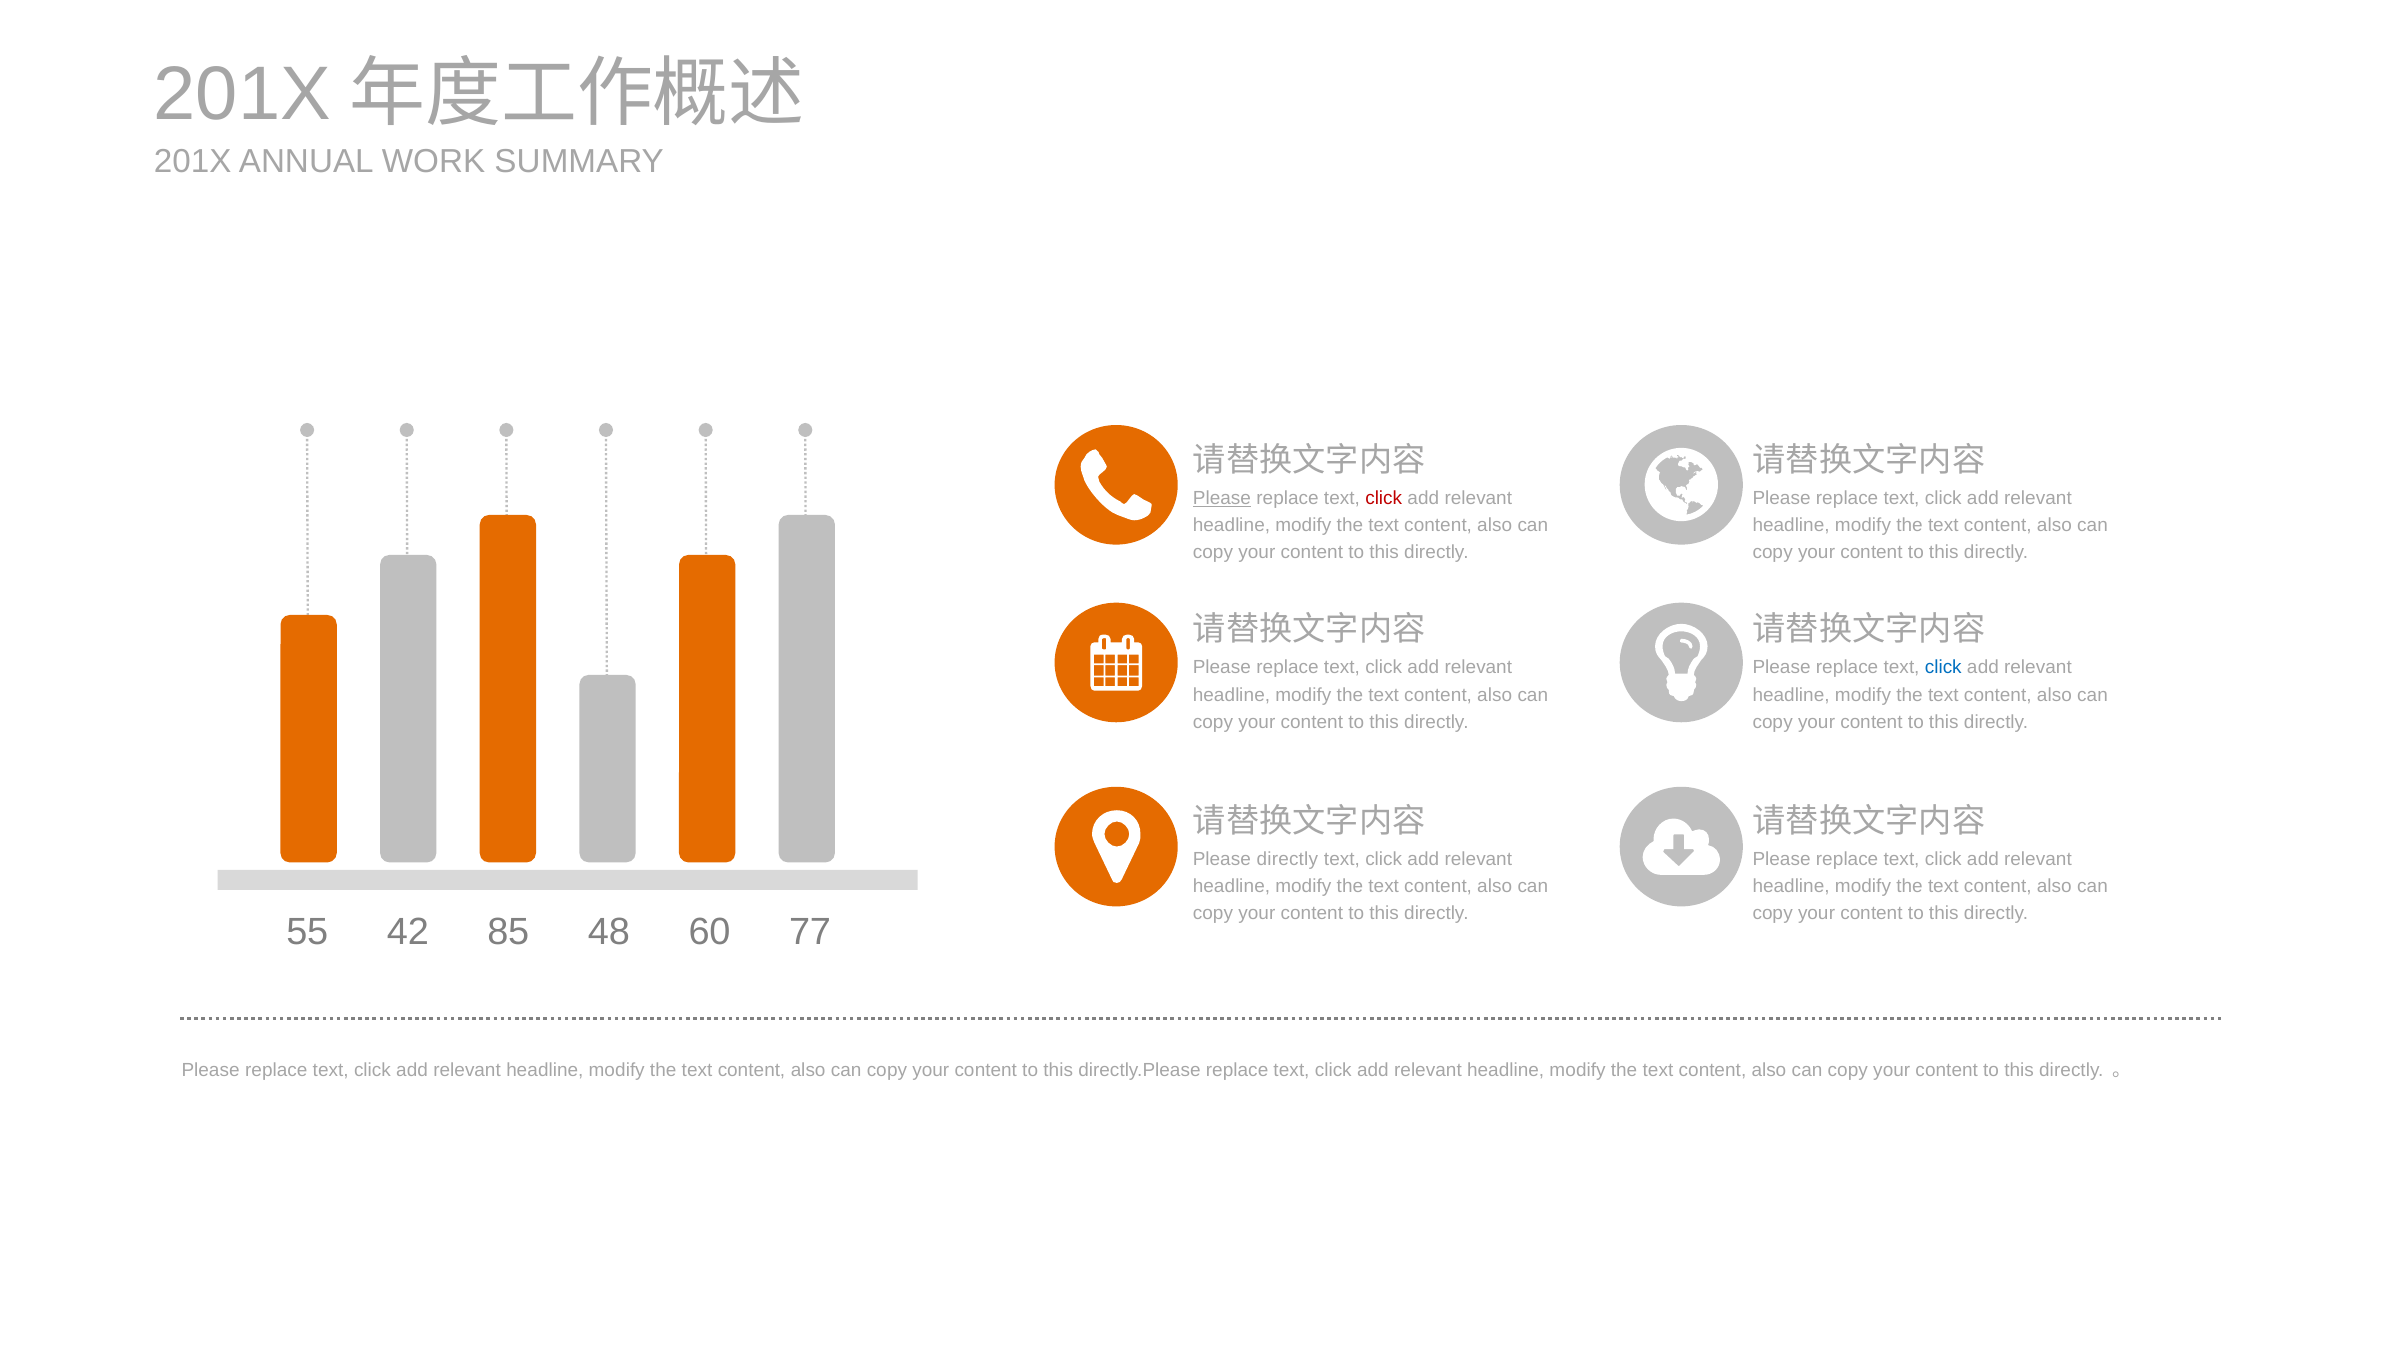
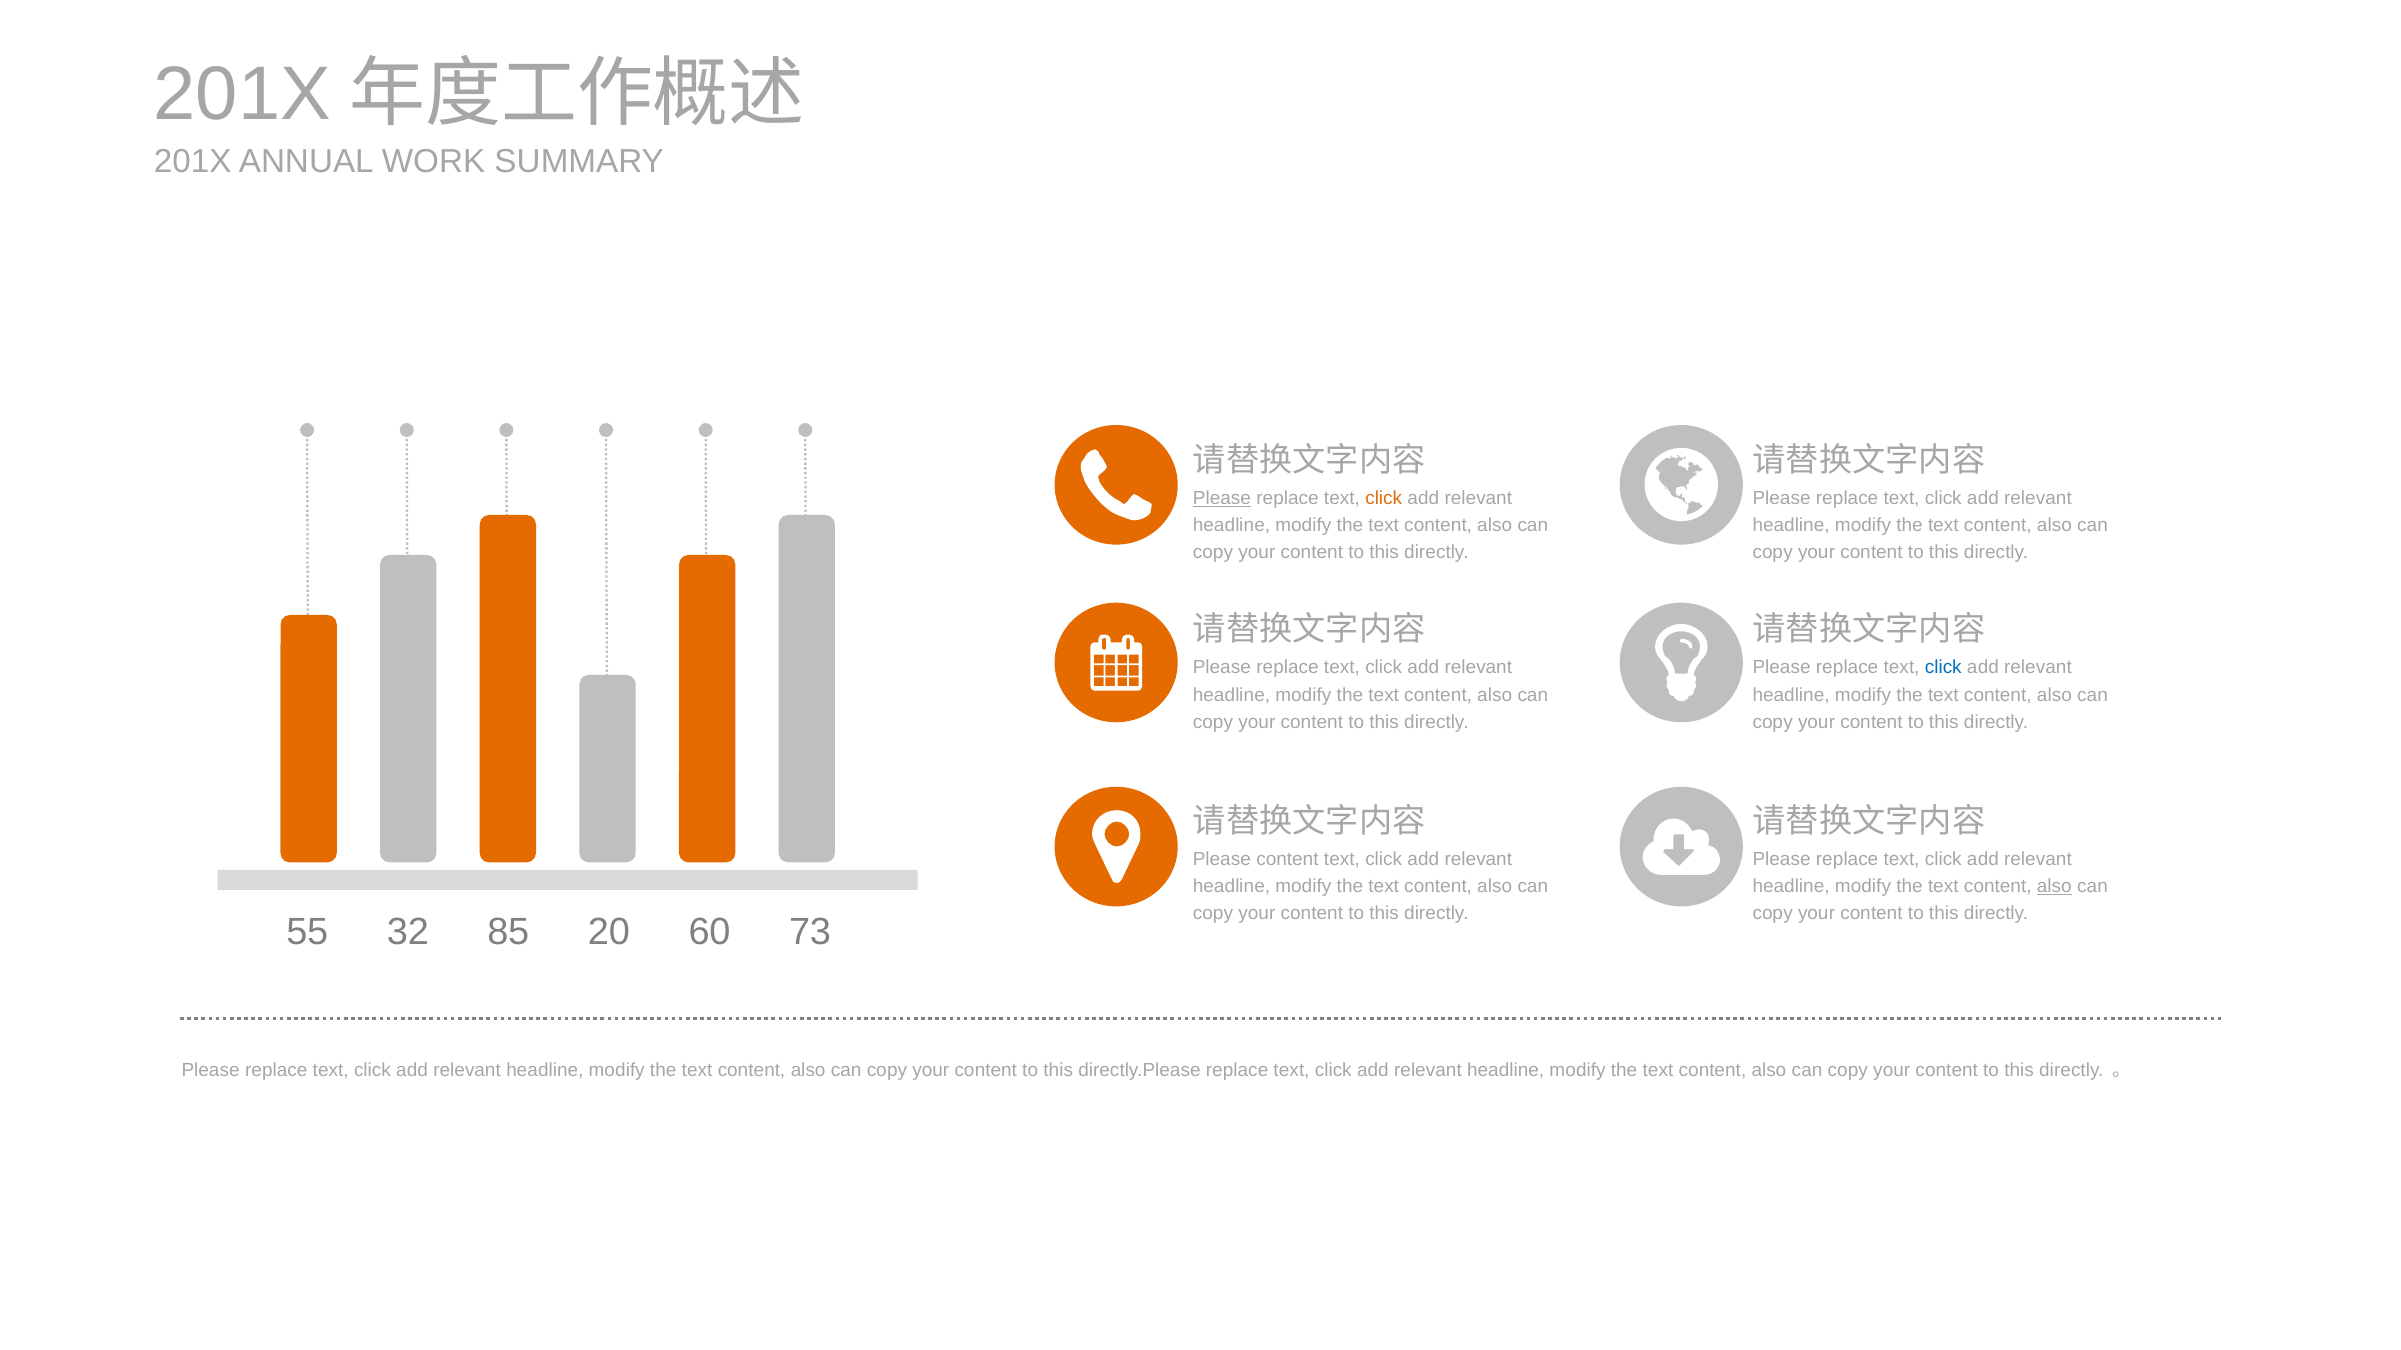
click at (1384, 498) colour: red -> orange
Please directly: directly -> content
also at (2054, 887) underline: none -> present
42: 42 -> 32
48: 48 -> 20
77: 77 -> 73
